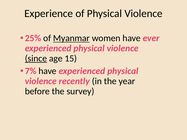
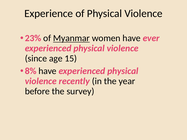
25%: 25% -> 23%
since underline: present -> none
7%: 7% -> 8%
